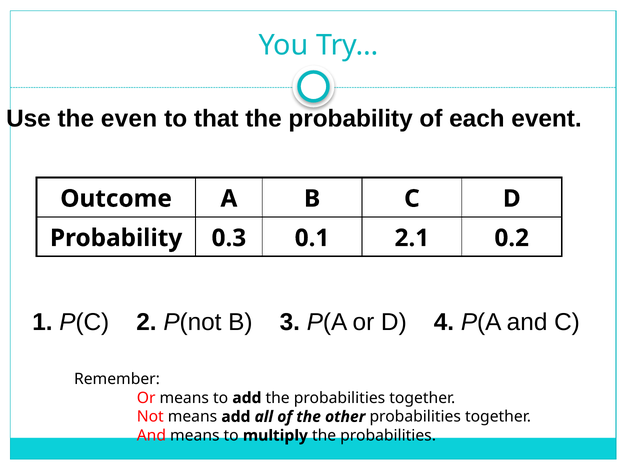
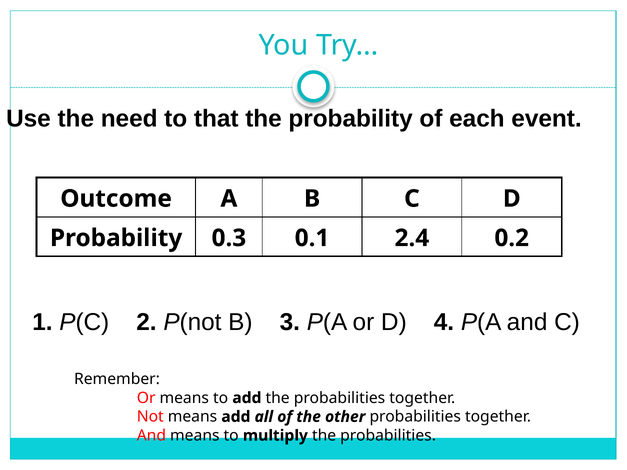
even: even -> need
2.1: 2.1 -> 2.4
